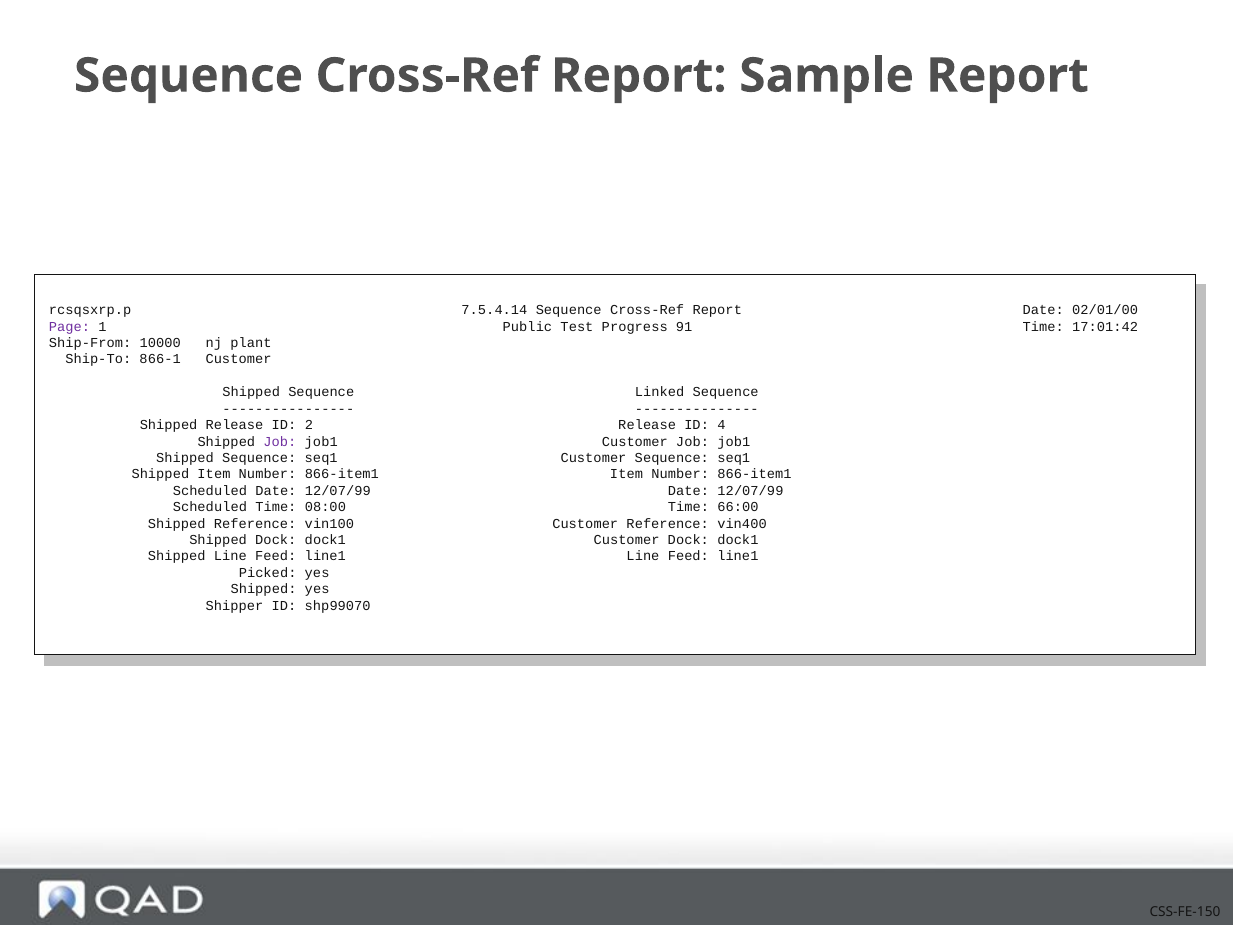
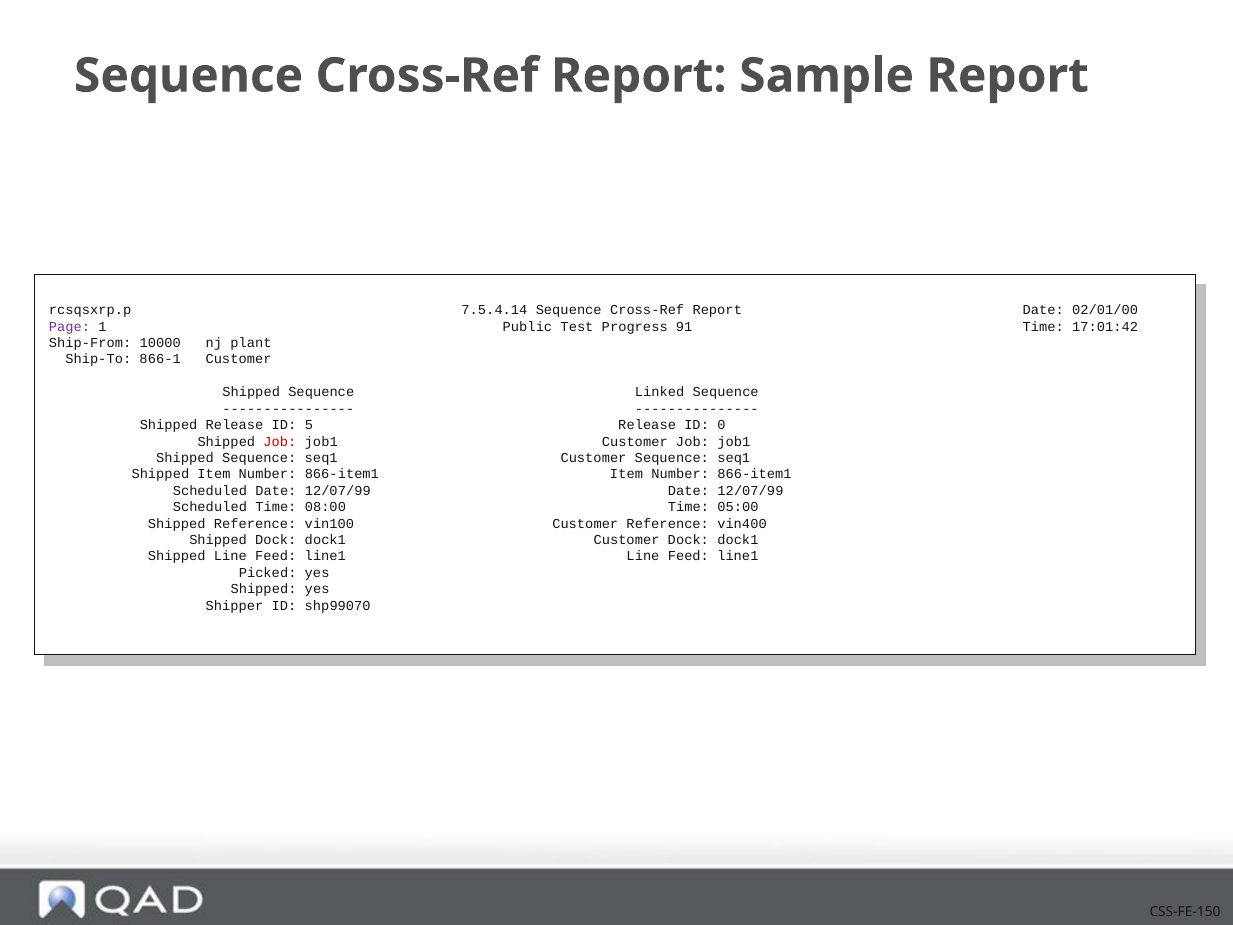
2: 2 -> 5
4: 4 -> 0
Job at (280, 441) colour: purple -> red
66:00: 66:00 -> 05:00
